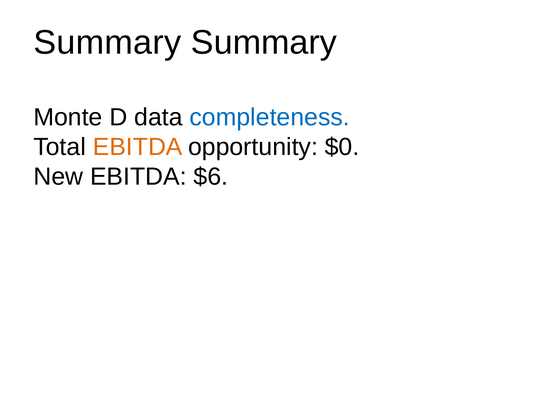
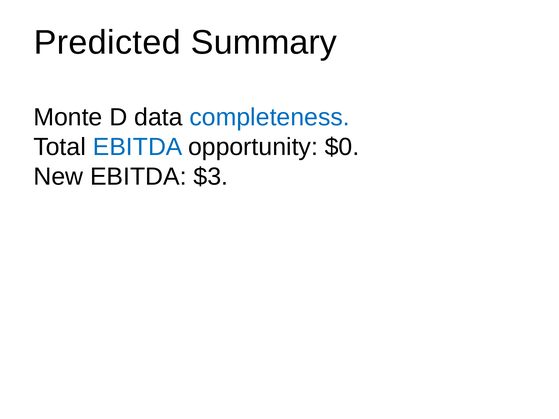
Summary at (107, 42): Summary -> Predicted
EBITDA at (138, 147) colour: orange -> blue
$6: $6 -> $3
